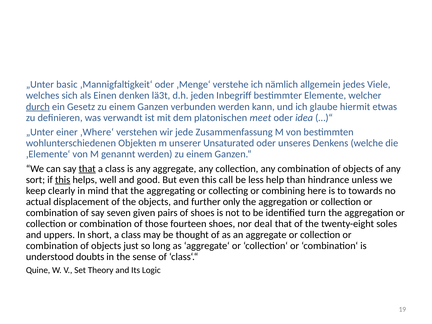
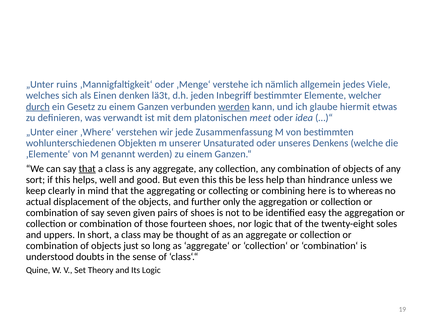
basic: basic -> ruins
werden at (234, 107) underline: none -> present
this at (63, 180) underline: present -> none
this call: call -> this
towards: towards -> whereas
turn: turn -> easy
nor deal: deal -> logic
